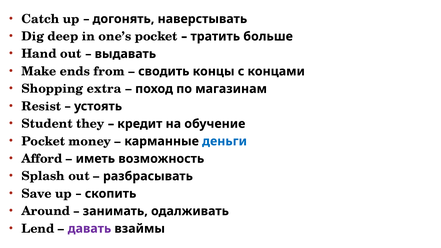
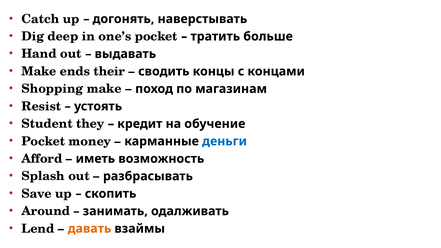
from: from -> their
Shopping extra: extra -> make
давать colour: purple -> orange
